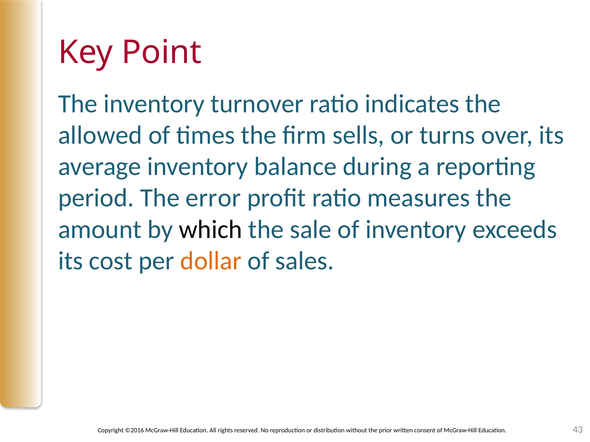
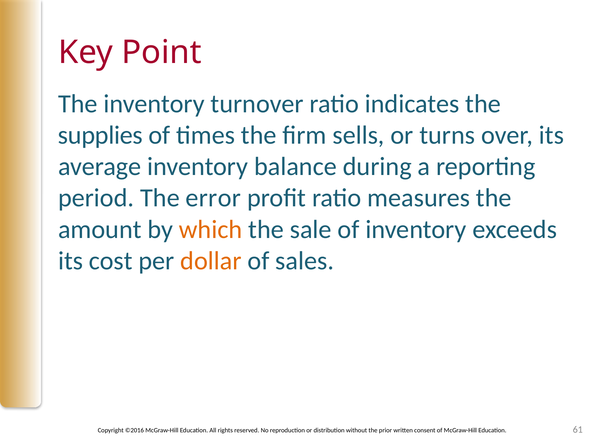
allowed: allowed -> supplies
which colour: black -> orange
43: 43 -> 61
